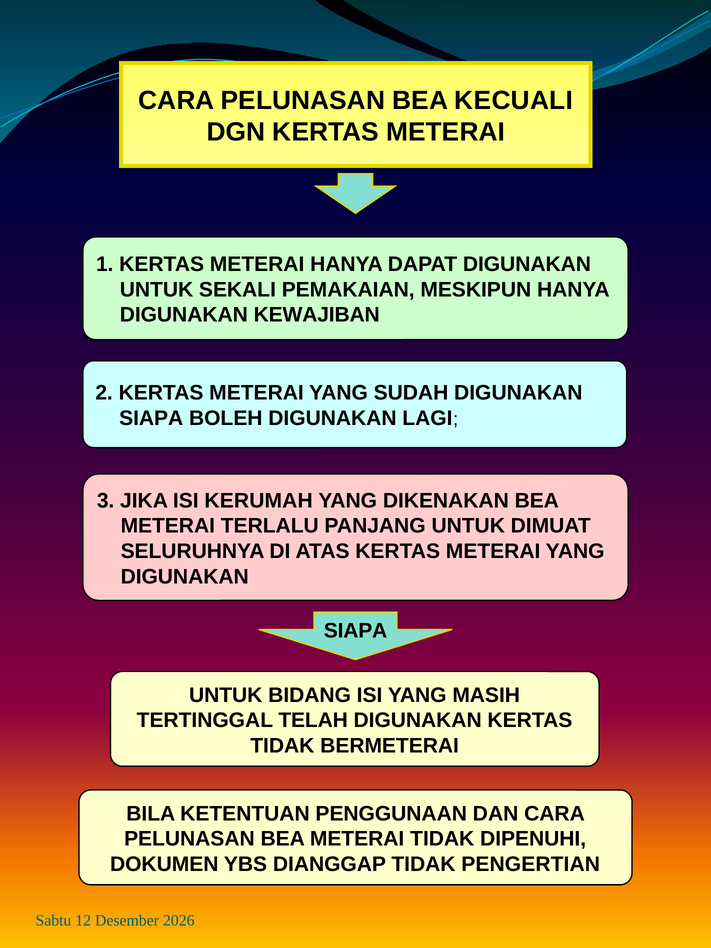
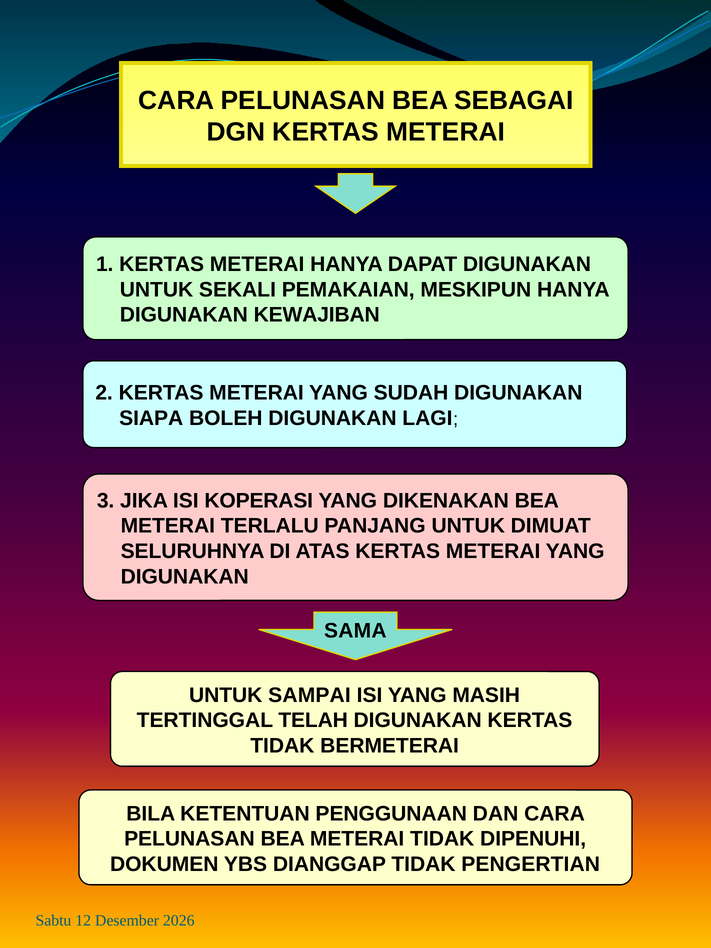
KECUALI: KECUALI -> SEBAGAI
KERUMAH: KERUMAH -> KOPERASI
SIAPA at (356, 631): SIAPA -> SAMA
BIDANG: BIDANG -> SAMPAI
